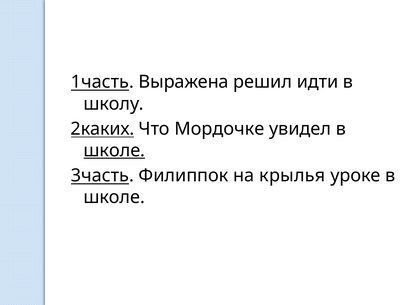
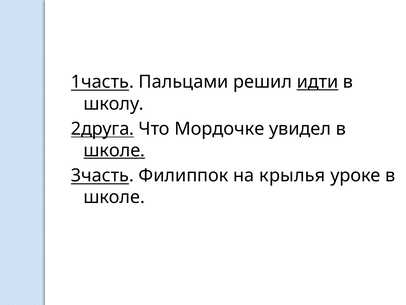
Выражена: Выражена -> Пальцами
идти underline: none -> present
2каких: 2каких -> 2друга
